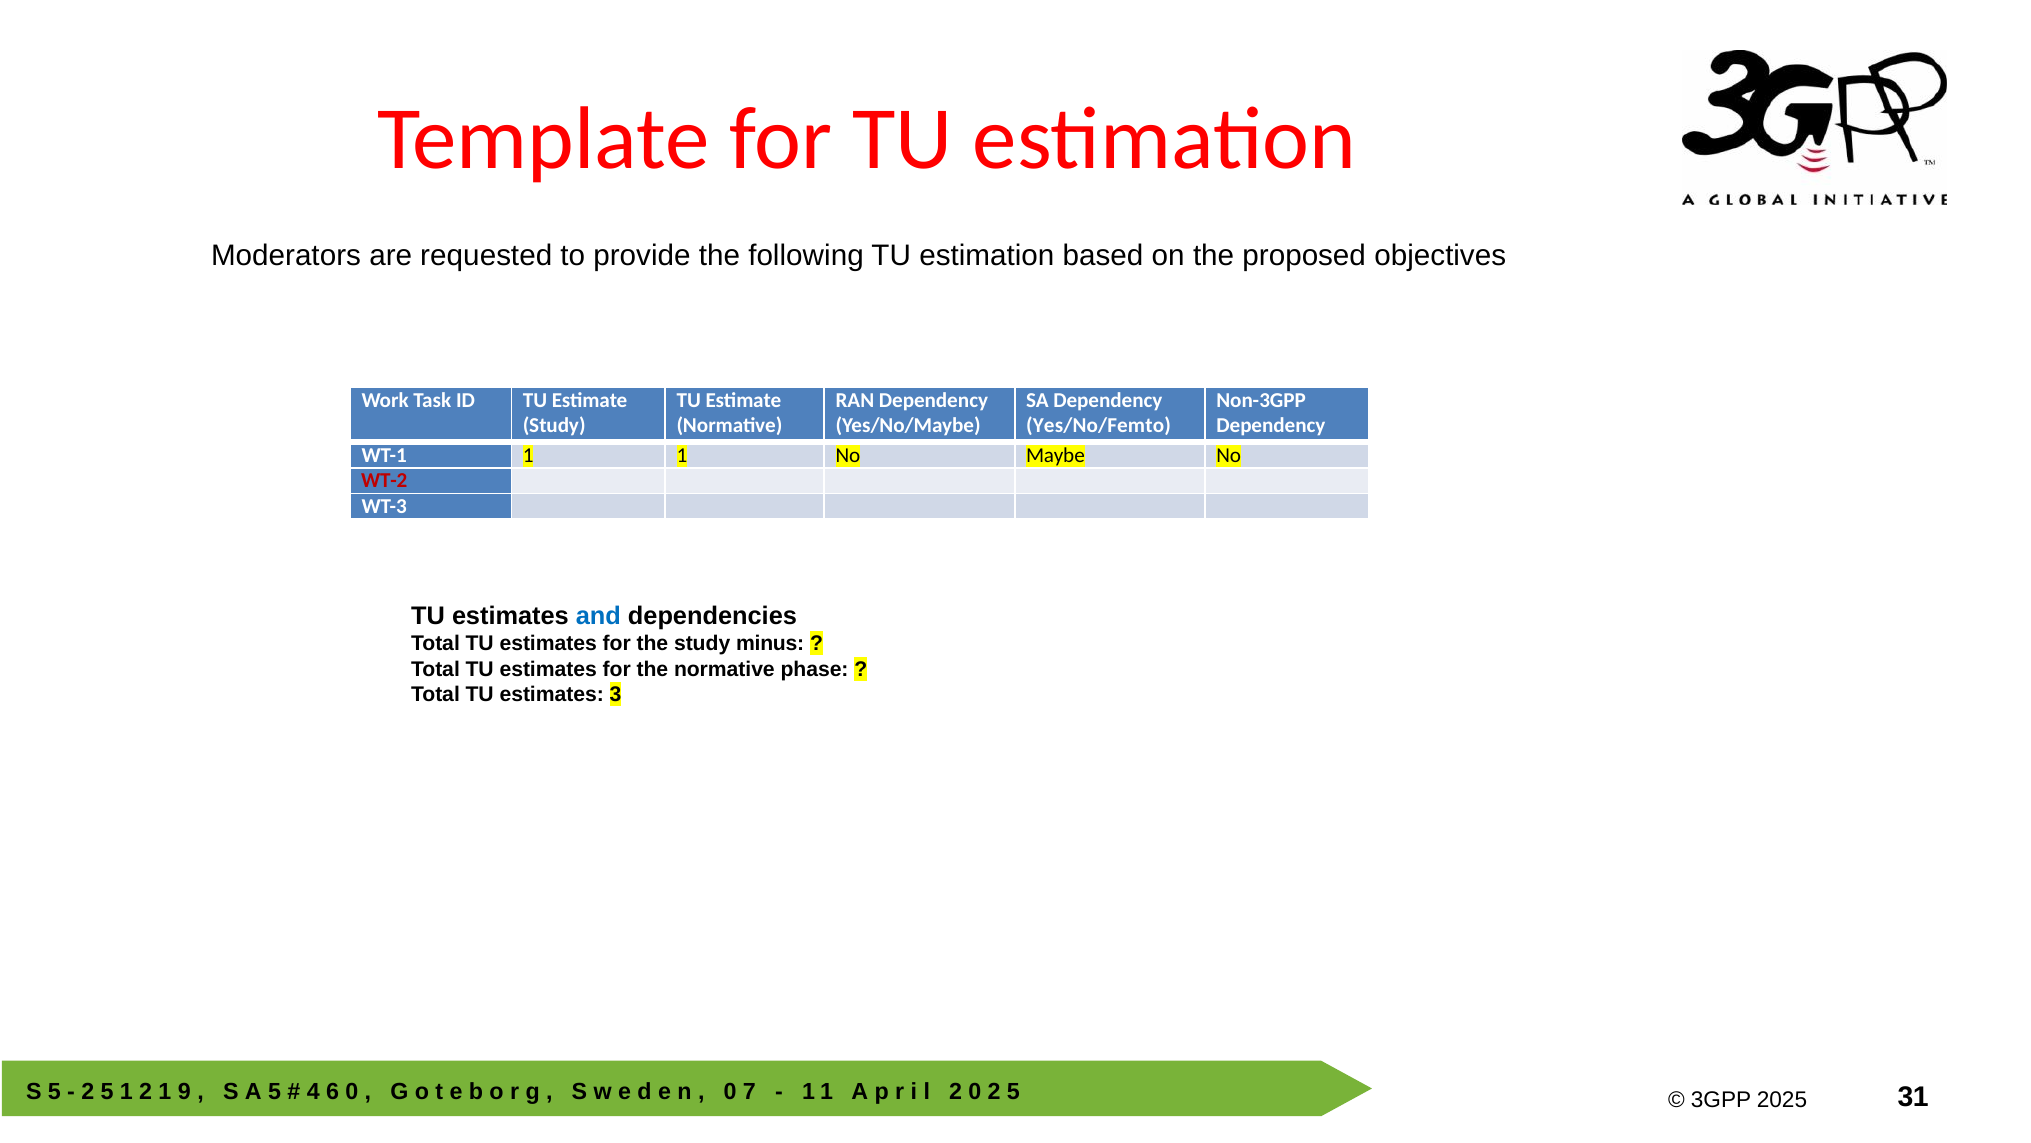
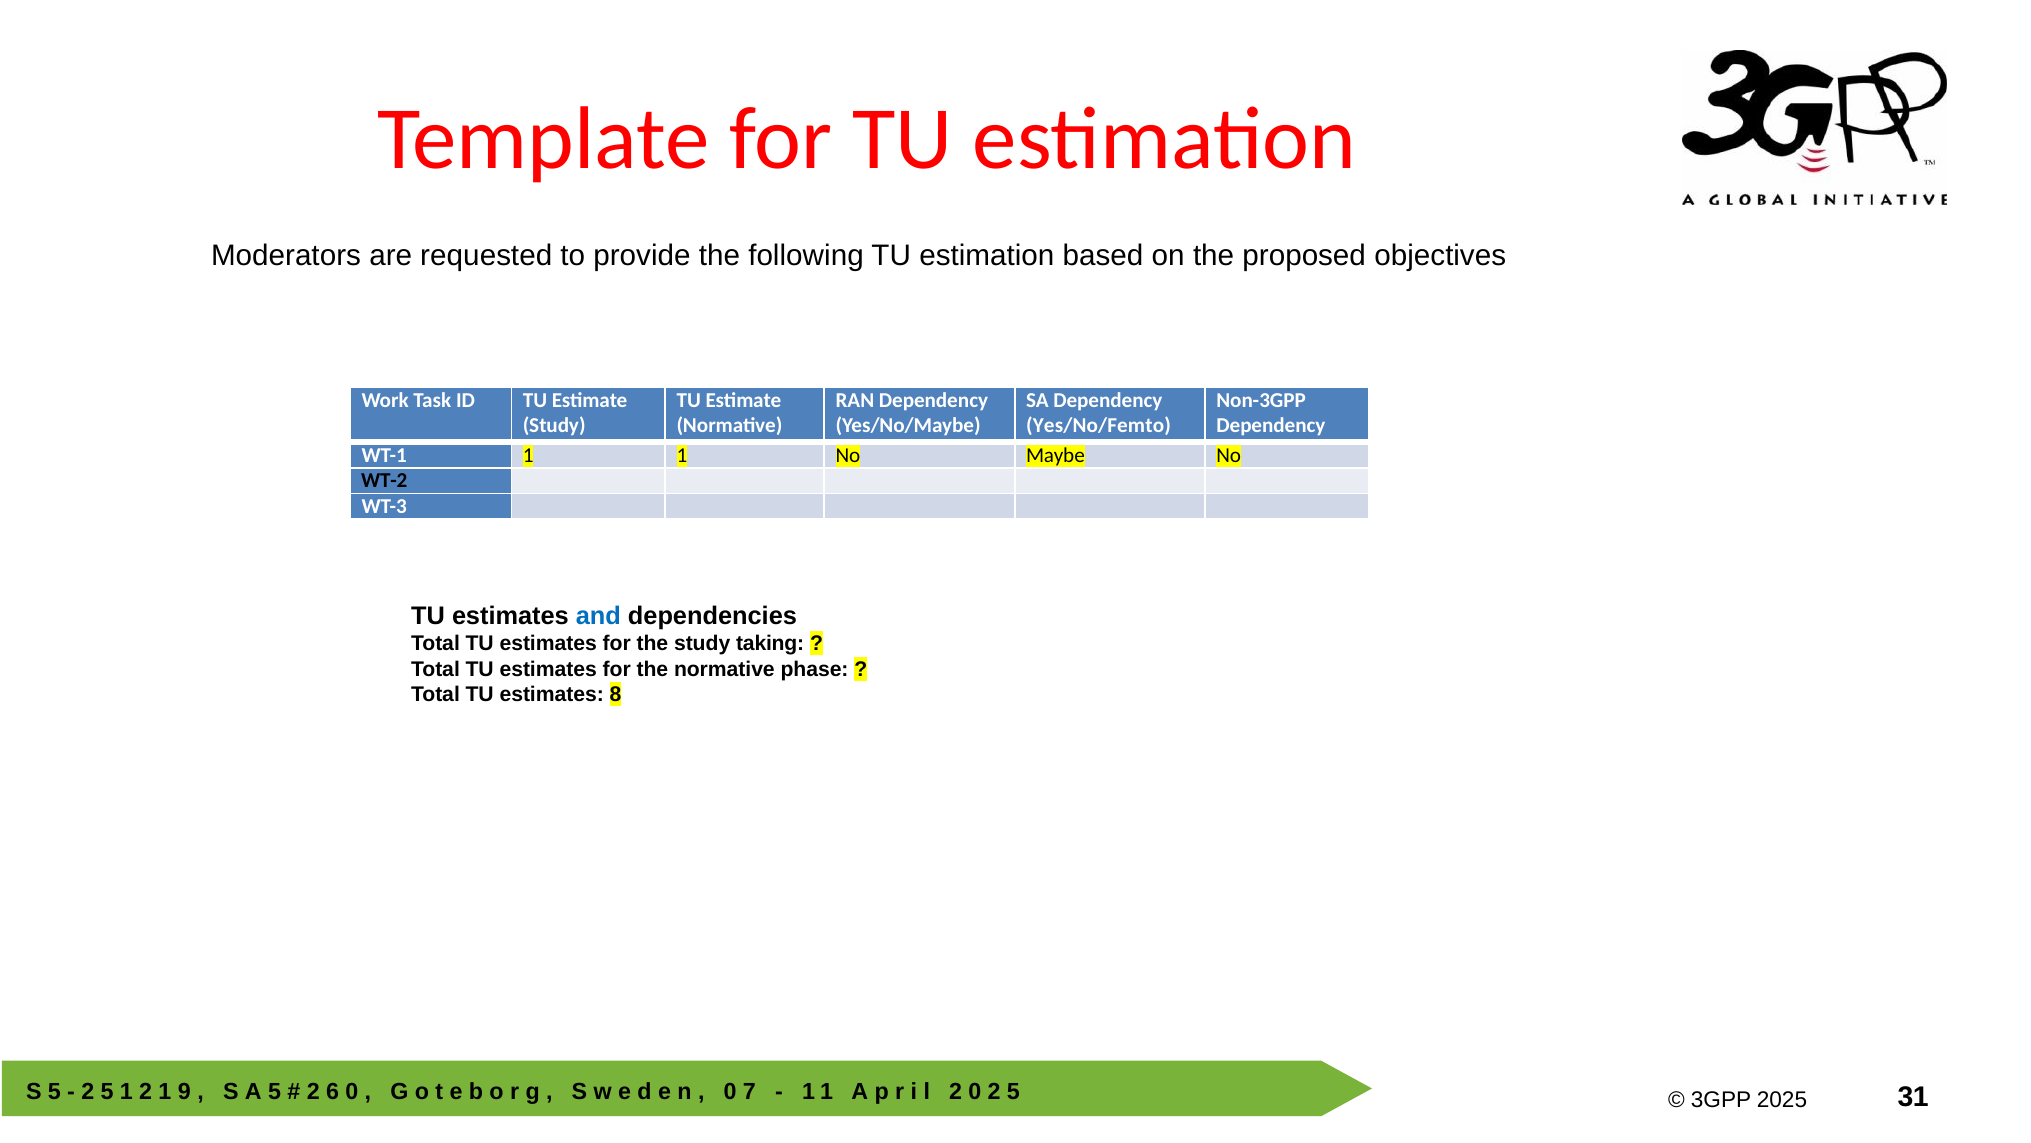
WT-2 colour: red -> black
minus: minus -> taking
3: 3 -> 8
4 at (313, 1091): 4 -> 2
